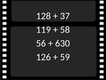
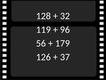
37: 37 -> 32
58: 58 -> 96
630: 630 -> 179
59: 59 -> 37
